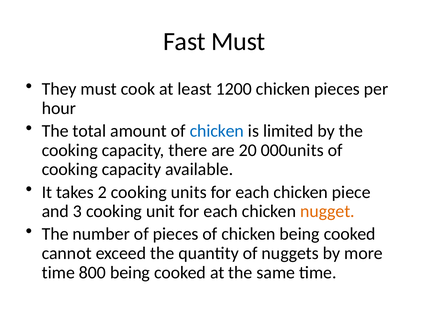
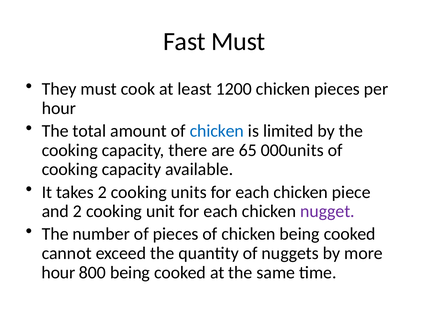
20: 20 -> 65
and 3: 3 -> 2
nugget colour: orange -> purple
time at (58, 273): time -> hour
